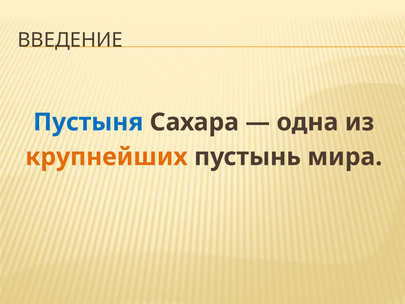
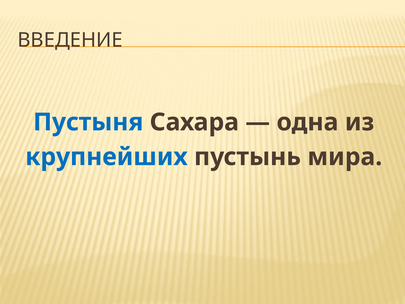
крупнейших colour: orange -> blue
